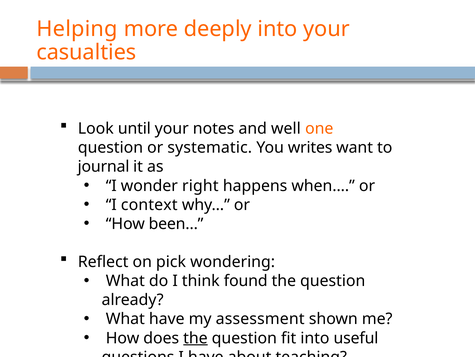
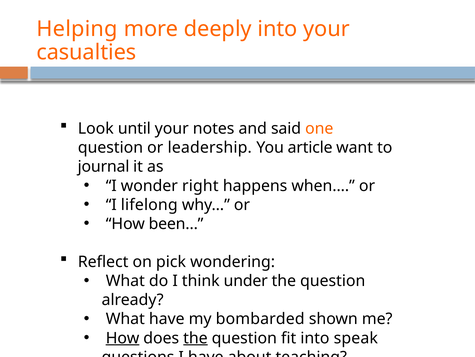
well: well -> said
systematic: systematic -> leadership
writes: writes -> article
context: context -> lifelong
found: found -> under
assessment: assessment -> bombarded
How at (123, 337) underline: none -> present
useful: useful -> speak
